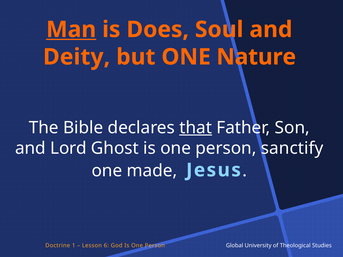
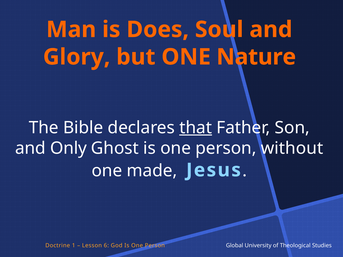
Man underline: present -> none
Deity: Deity -> Glory
Lord: Lord -> Only
sanctify: sanctify -> without
